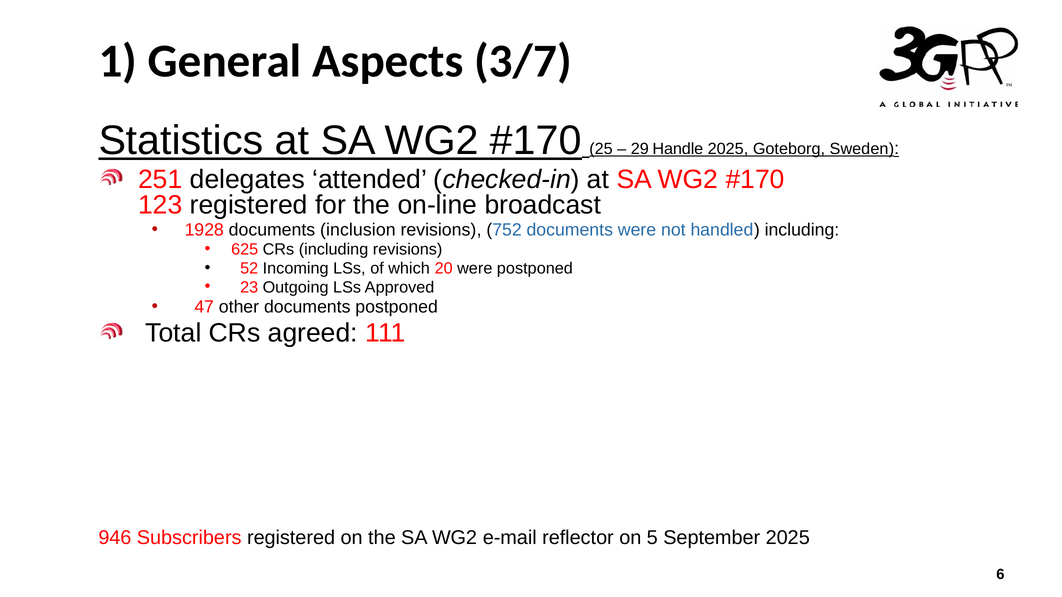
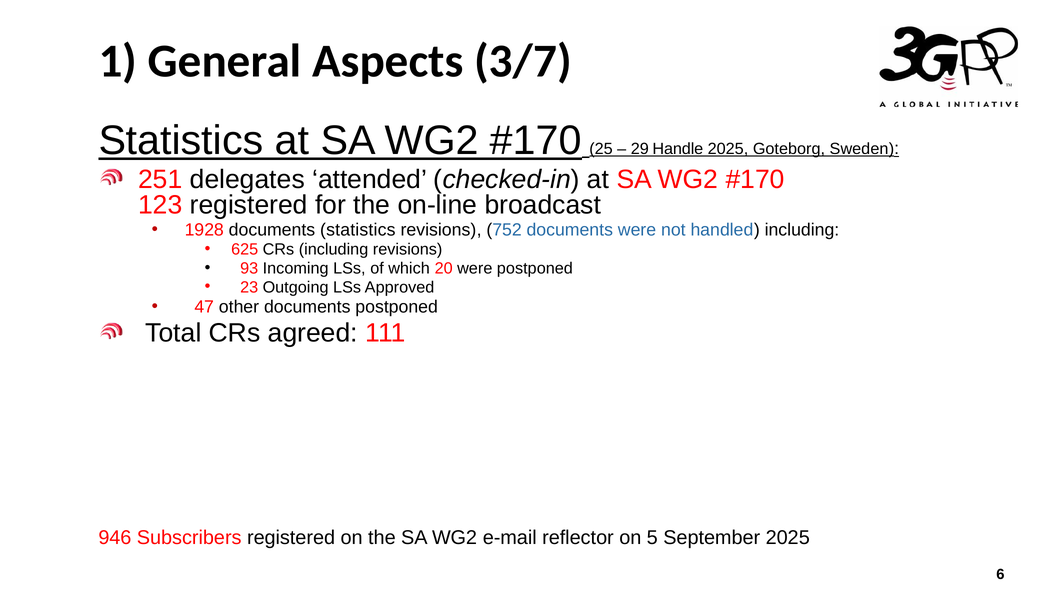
documents inclusion: inclusion -> statistics
52: 52 -> 93
